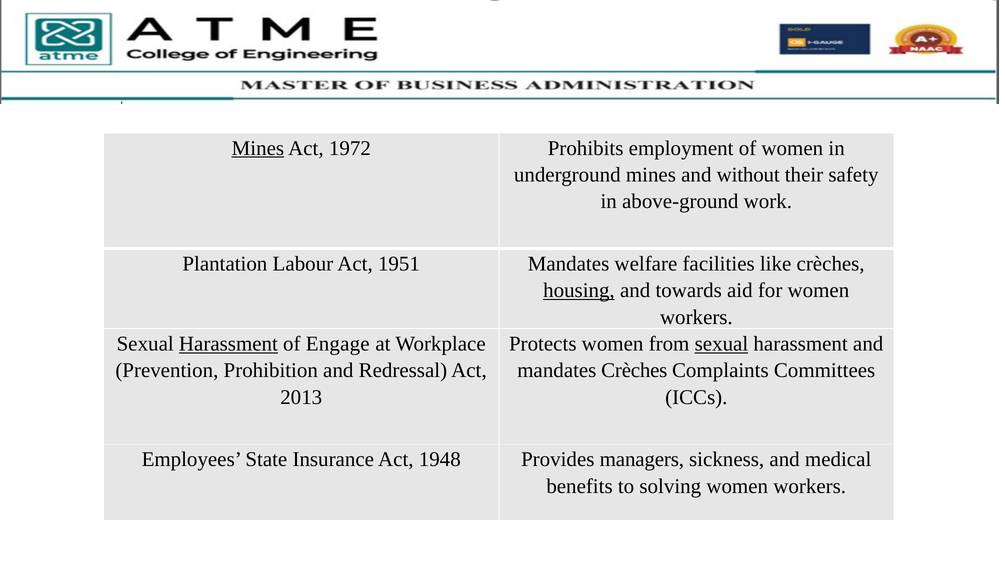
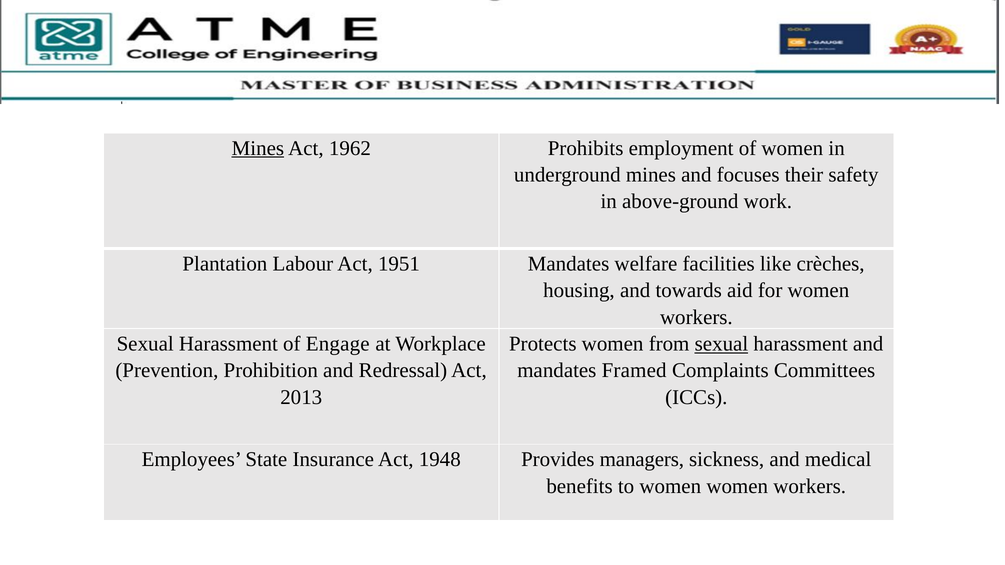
1972: 1972 -> 1962
without: without -> focuses
housing underline: present -> none
Harassment at (228, 344) underline: present -> none
mandates Crèches: Crèches -> Framed
to solving: solving -> women
